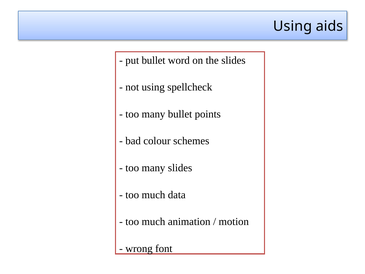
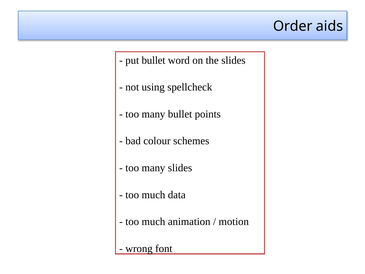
Using at (293, 26): Using -> Order
